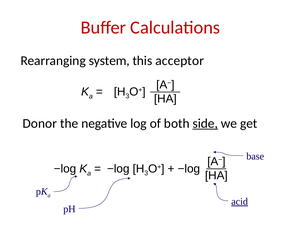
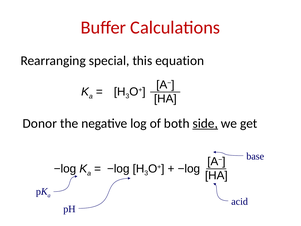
system: system -> special
acceptor: acceptor -> equation
acid underline: present -> none
